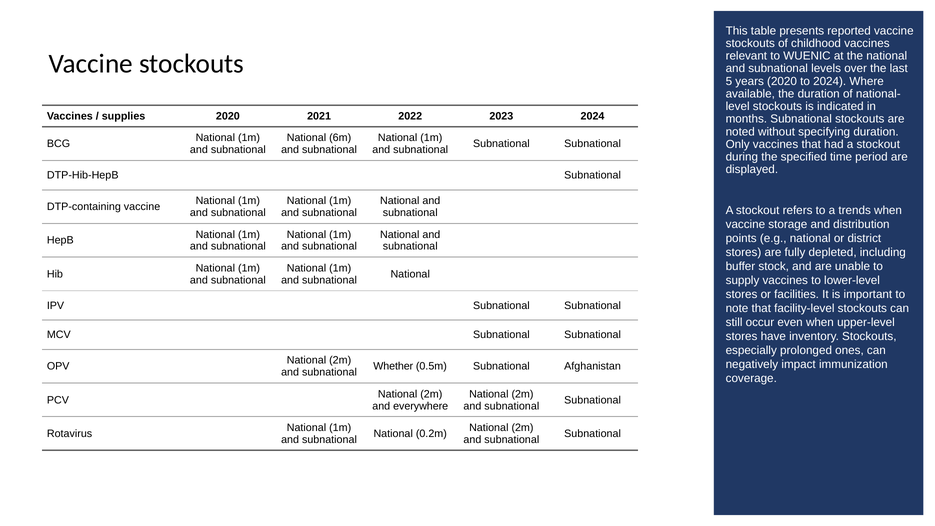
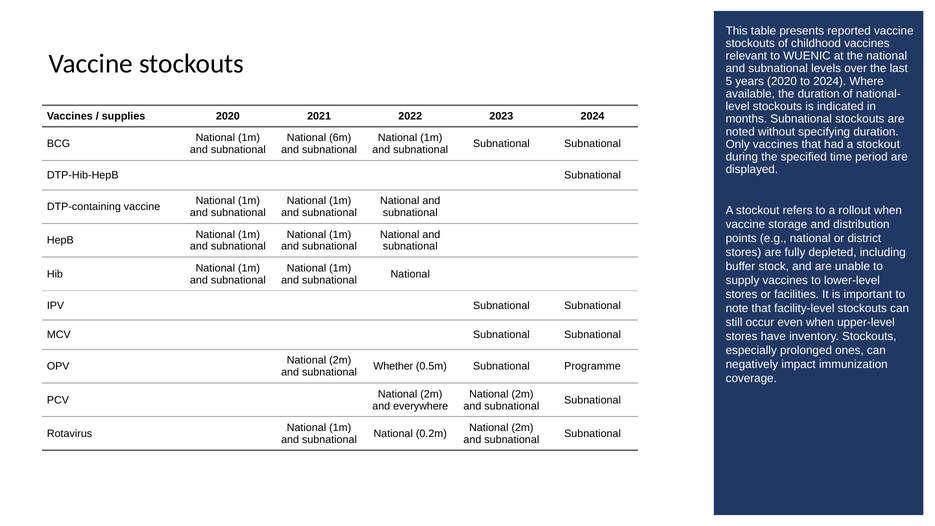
trends: trends -> rollout
Afghanistan: Afghanistan -> Programme
